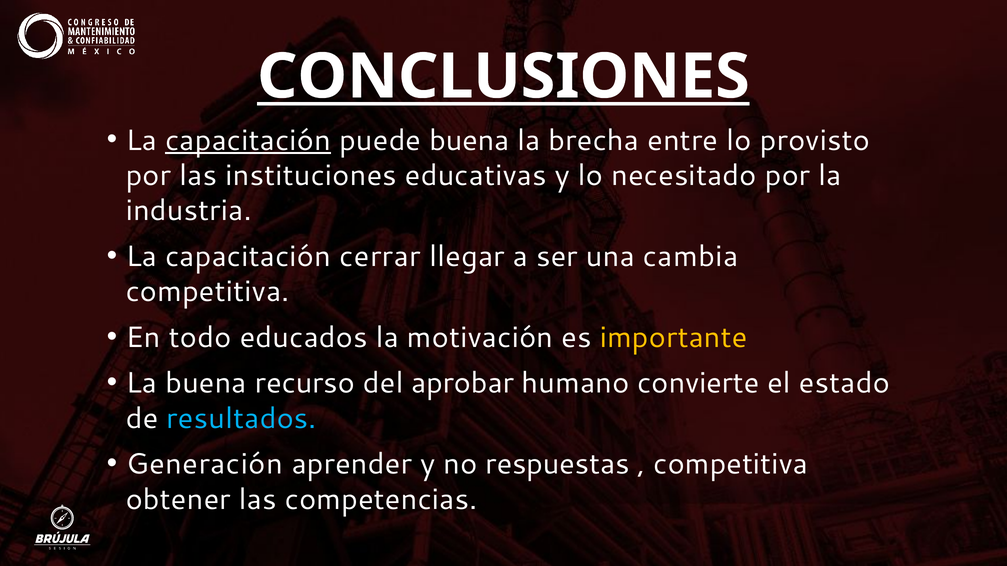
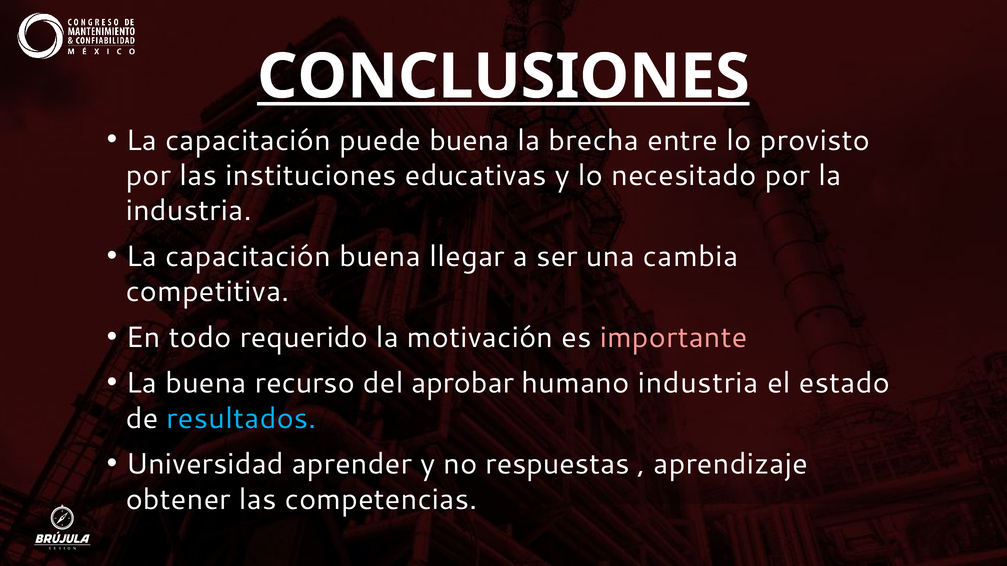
capacitación at (248, 140) underline: present -> none
capacitación cerrar: cerrar -> buena
educados: educados -> requerido
importante colour: yellow -> pink
humano convierte: convierte -> industria
Generación: Generación -> Universidad
competitiva at (731, 465): competitiva -> aprendizaje
